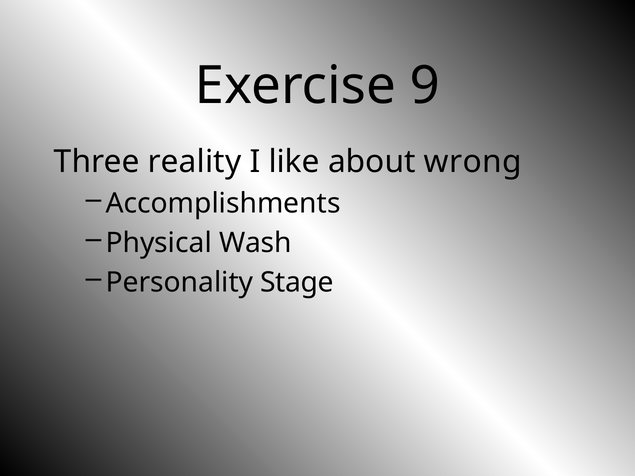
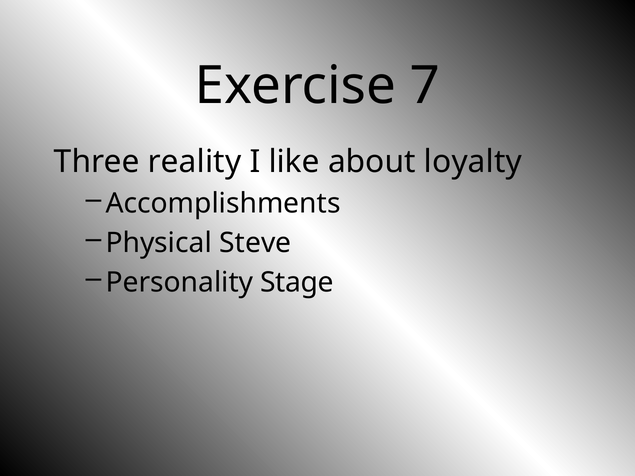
9: 9 -> 7
wrong: wrong -> loyalty
Wash: Wash -> Steve
